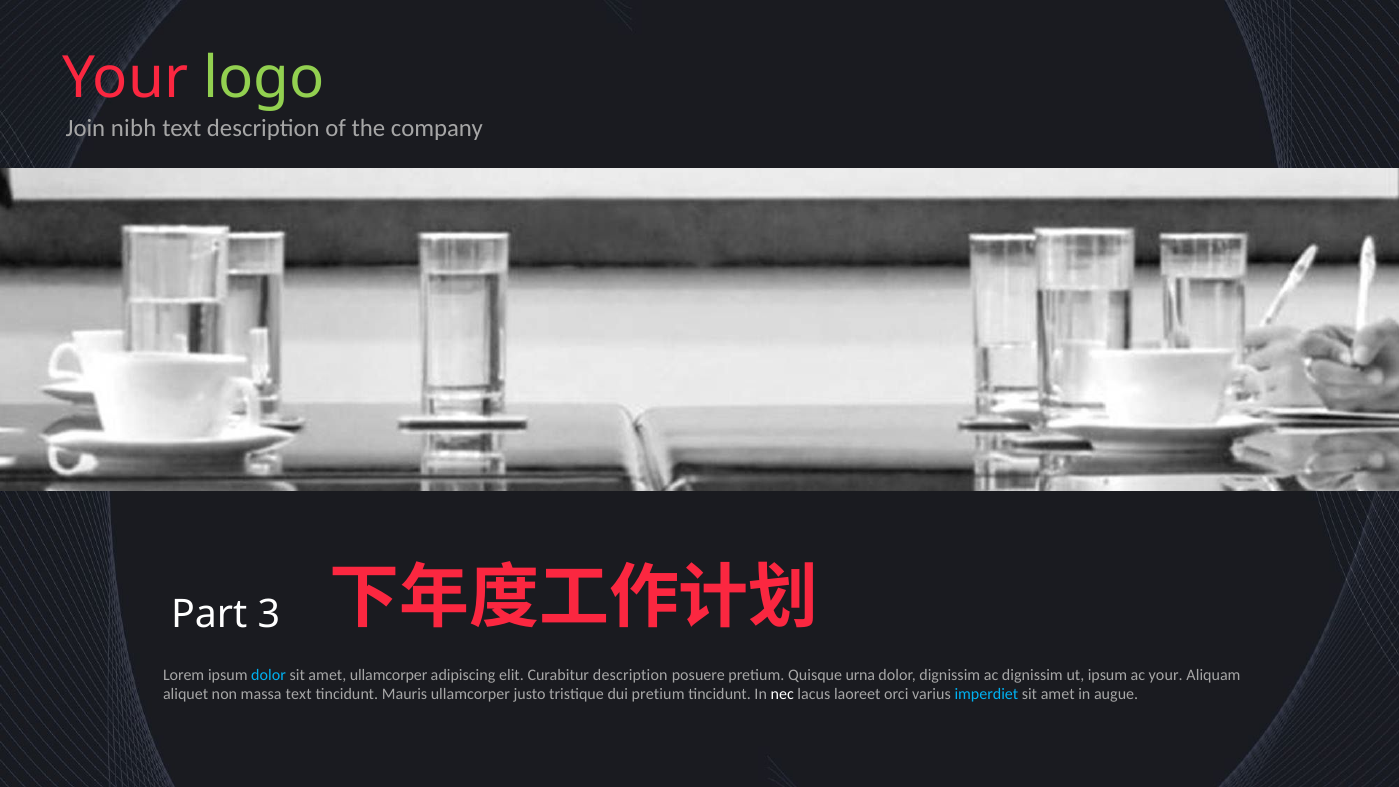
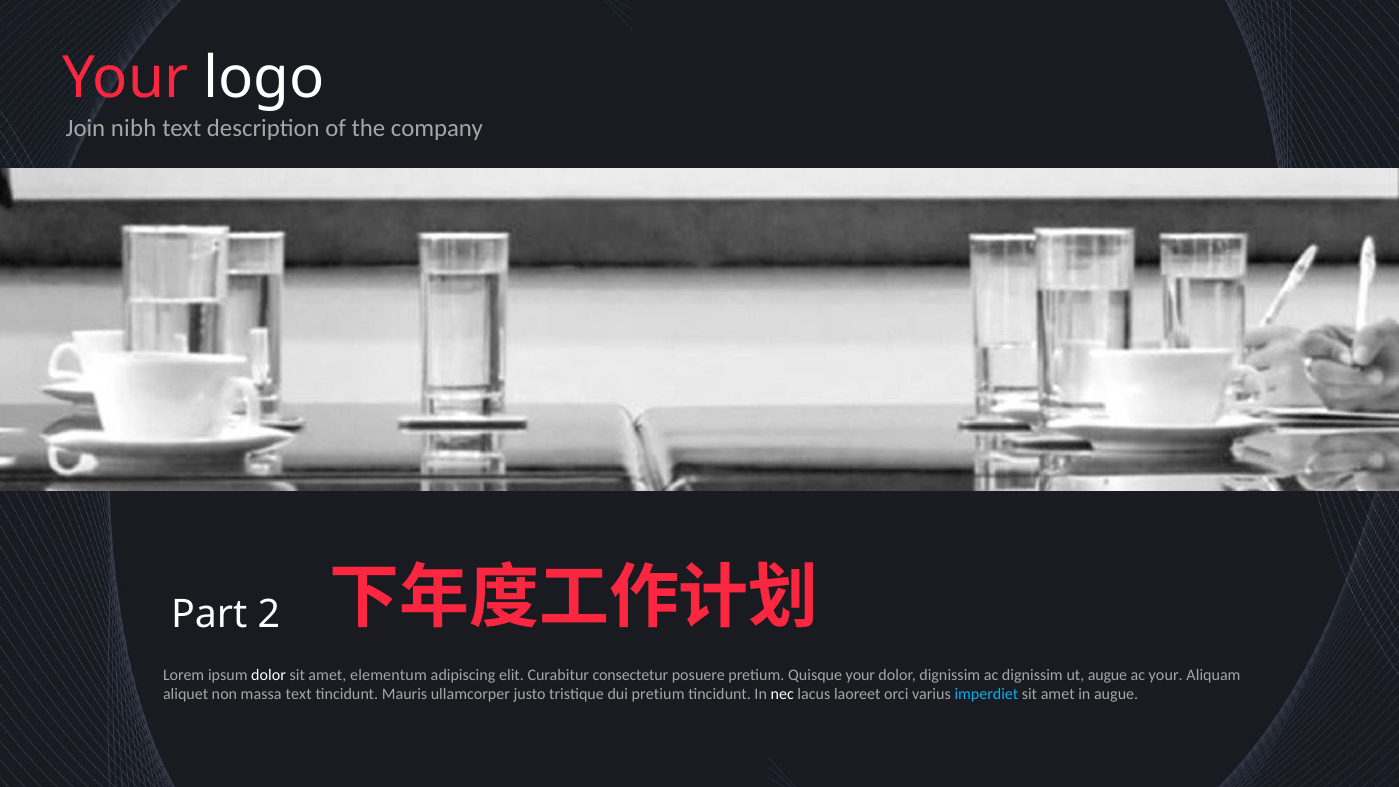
logo colour: light green -> white
3: 3 -> 2
dolor at (269, 675) colour: light blue -> white
amet ullamcorper: ullamcorper -> elementum
Curabitur description: description -> consectetur
Quisque urna: urna -> your
ut ipsum: ipsum -> augue
